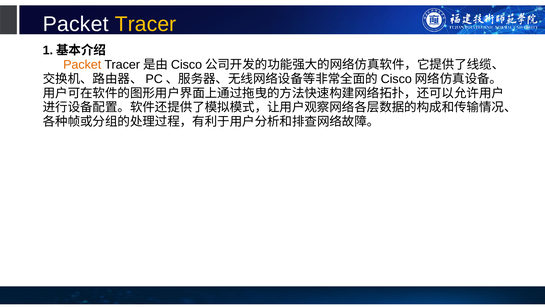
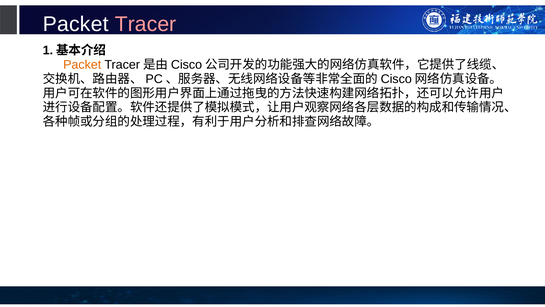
Tracer colour: yellow -> pink
